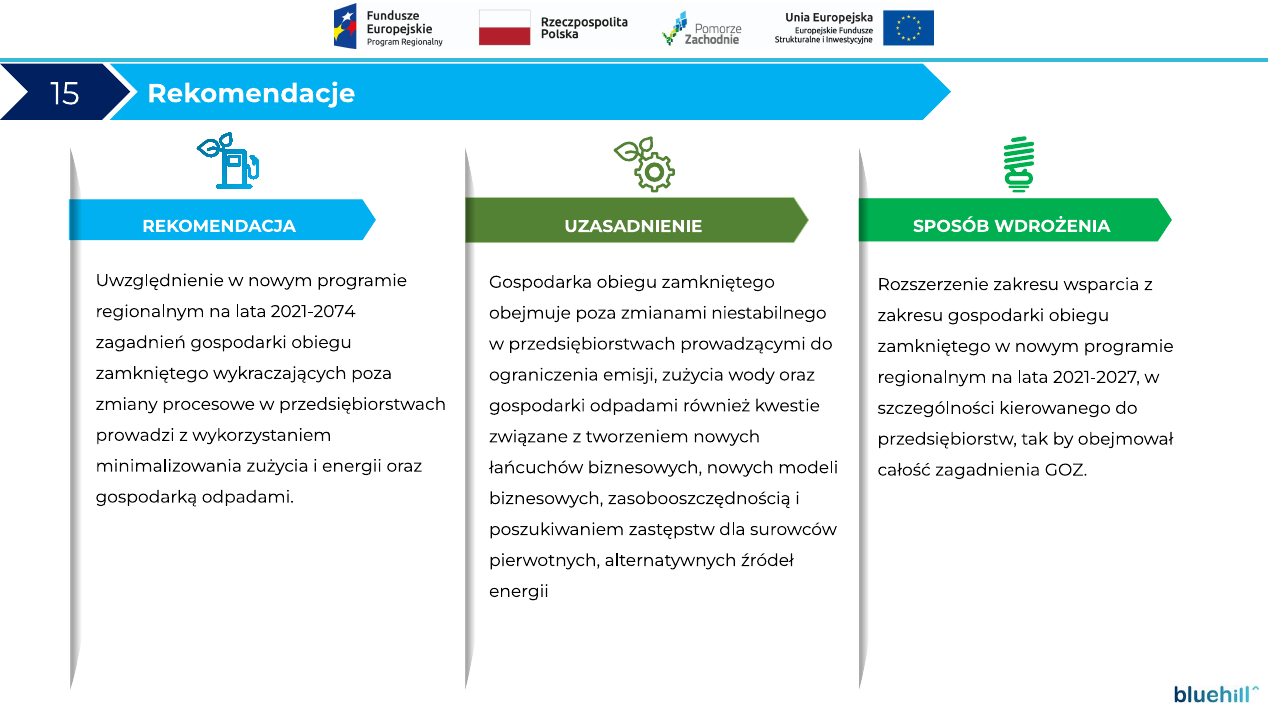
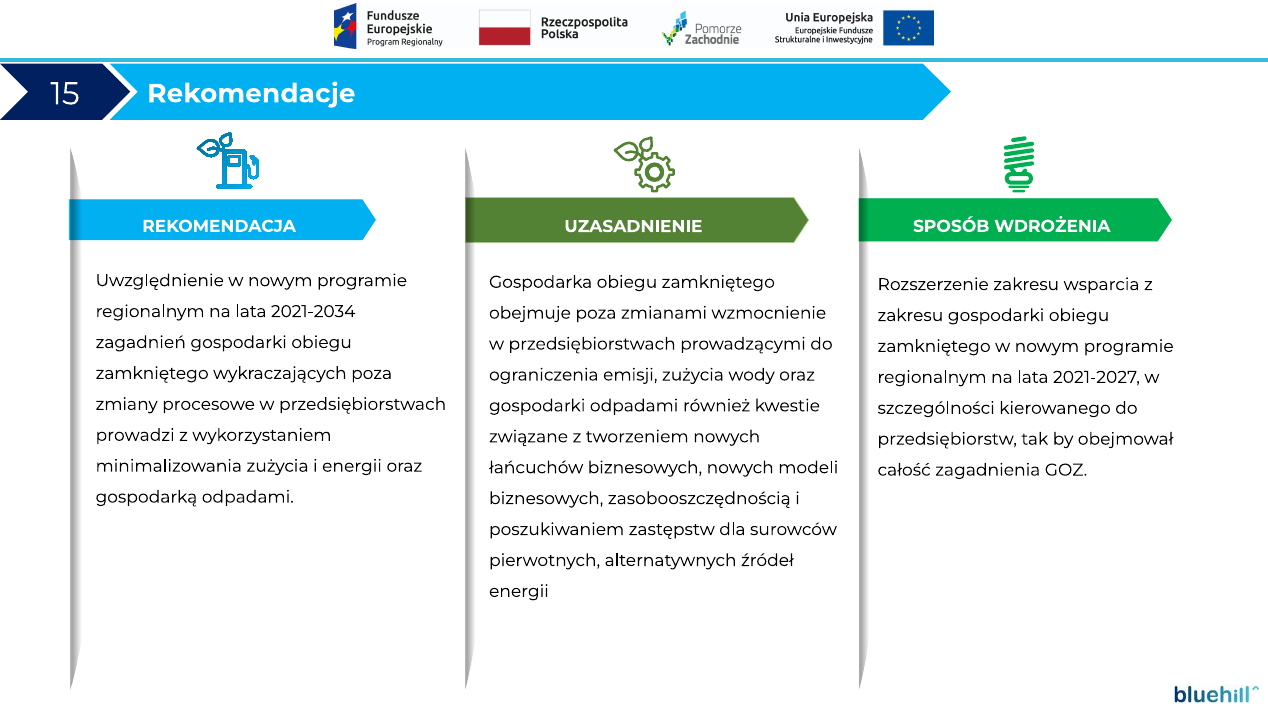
2021-2074: 2021-2074 -> 2021-2034
niestabilnego: niestabilnego -> wzmocnienie
